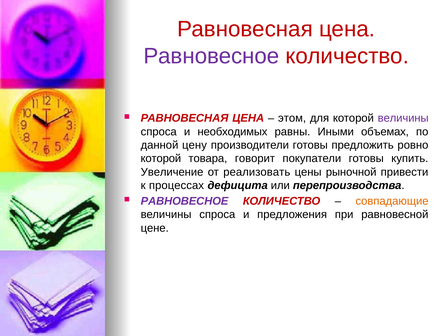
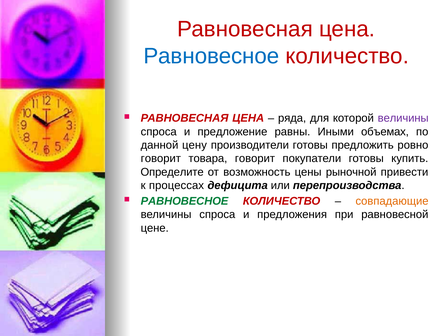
Равновесное at (211, 56) colour: purple -> blue
этом: этом -> ряда
необходимых: необходимых -> предложение
которой at (161, 159): которой -> говорит
Увеличение: Увеличение -> Определите
реализовать: реализовать -> возможность
РАВНОВЕСНОЕ at (185, 201) colour: purple -> green
